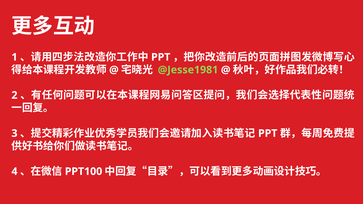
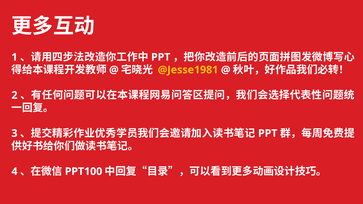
@Jesse1981 colour: light green -> yellow
